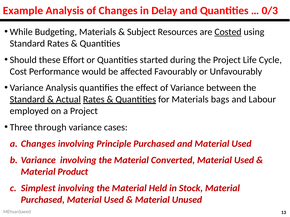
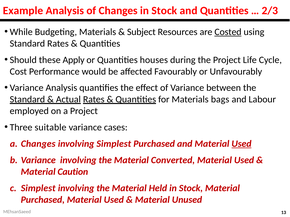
Changes in Delay: Delay -> Stock
0/3: 0/3 -> 2/3
Effort: Effort -> Apply
started: started -> houses
through: through -> suitable
involving Principle: Principle -> Simplest
Used at (242, 144) underline: none -> present
Product: Product -> Caution
